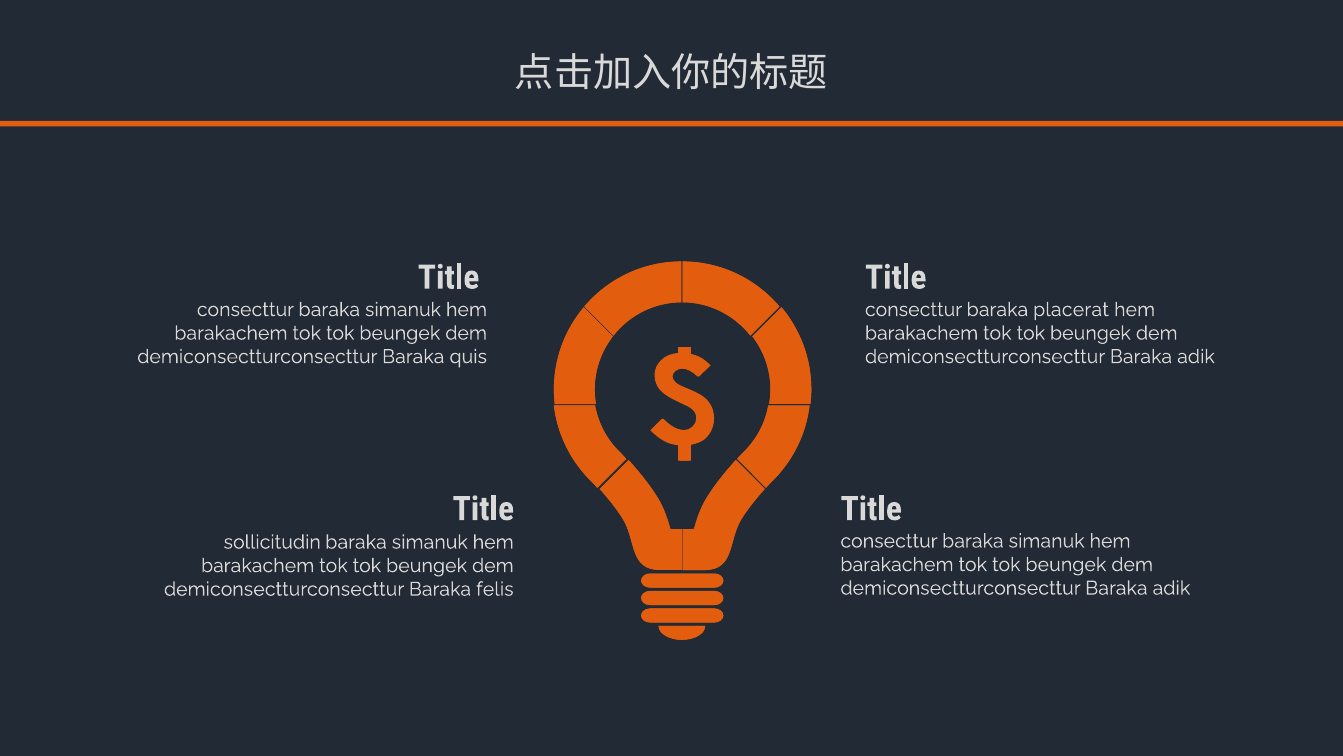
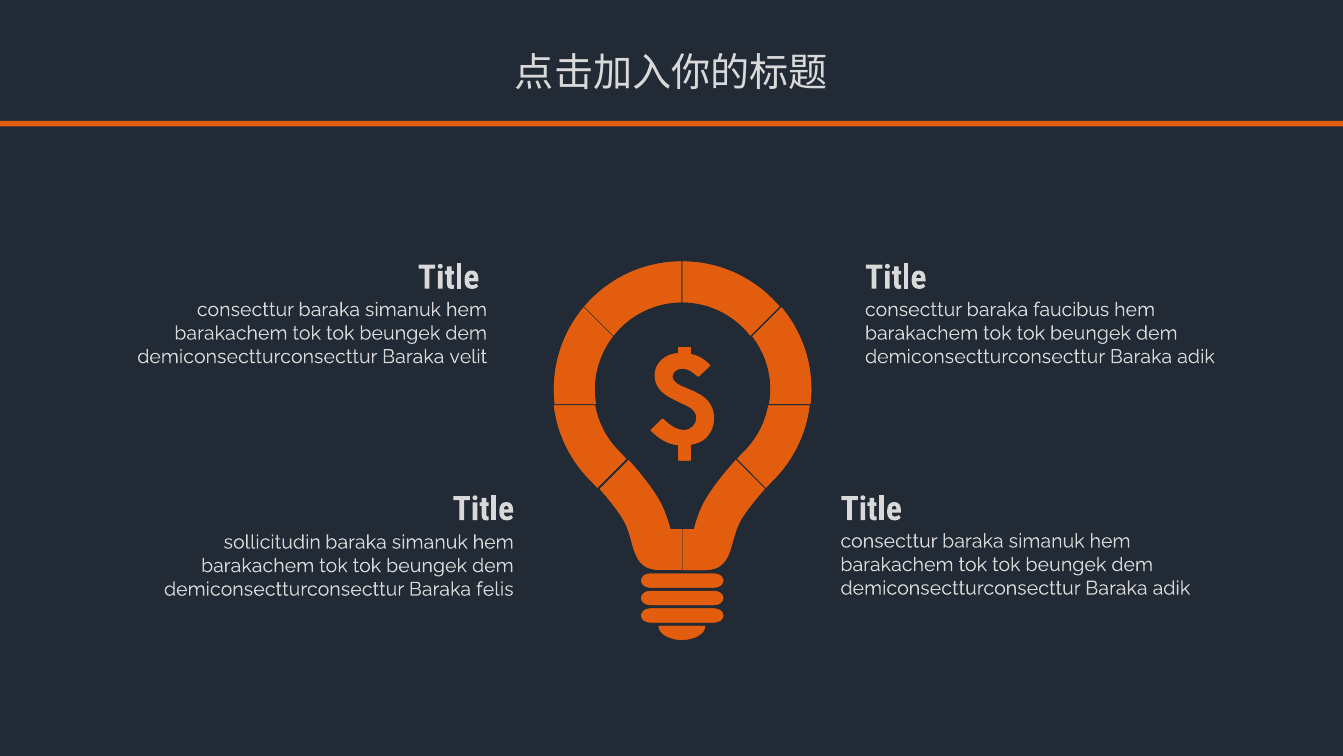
placerat: placerat -> faucibus
quis: quis -> velit
